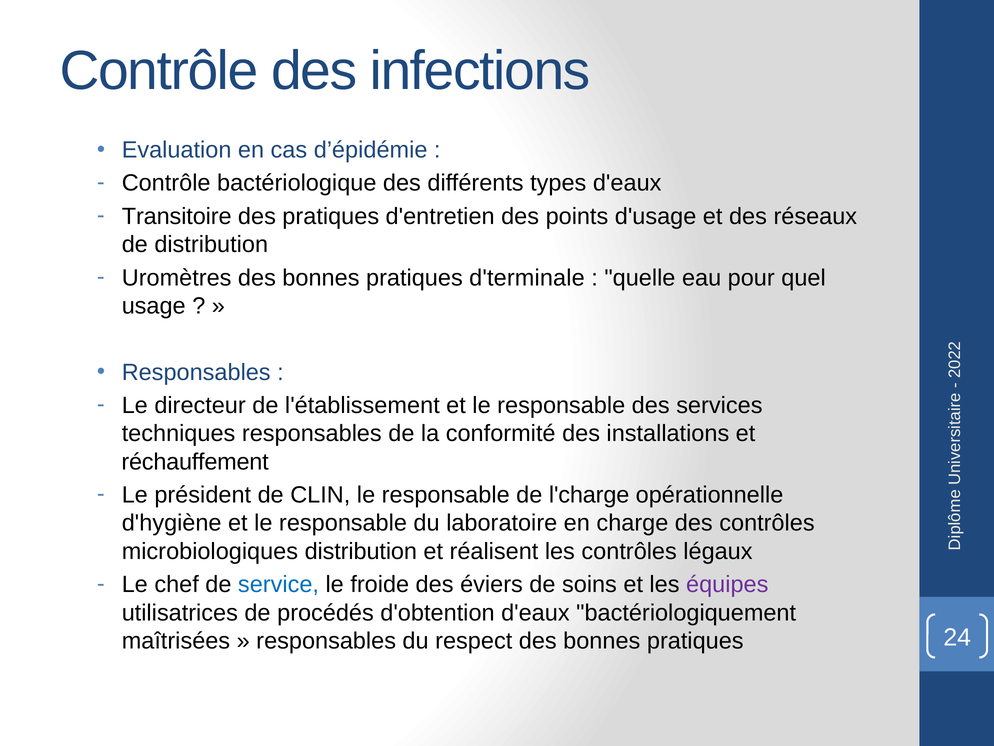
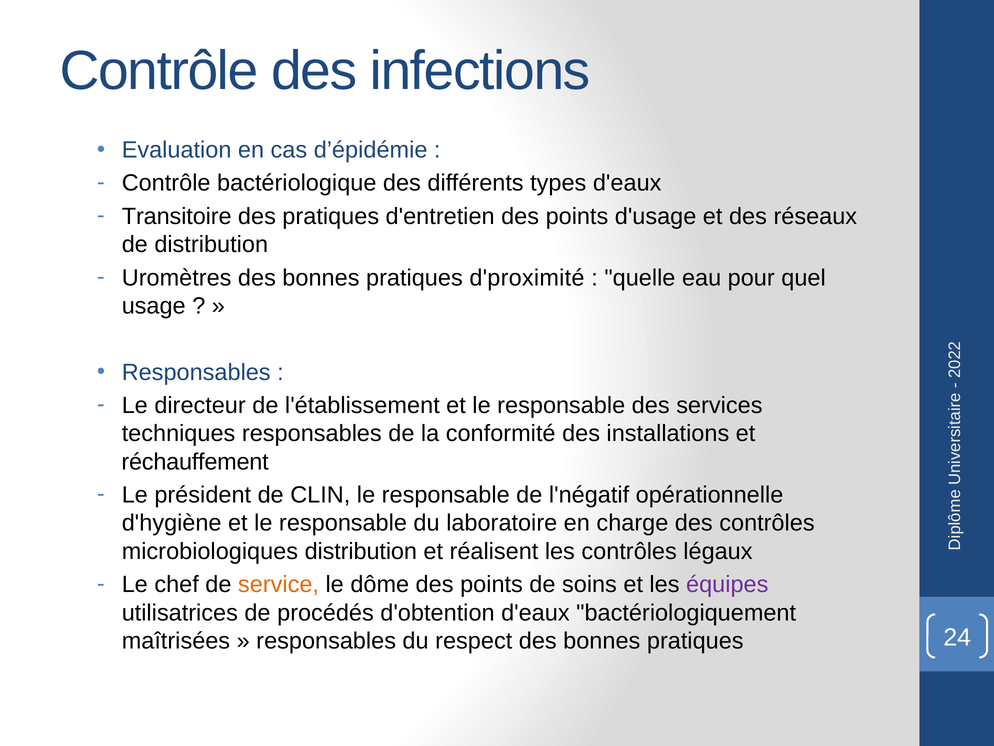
d'terminale: d'terminale -> d'proximité
l'charge: l'charge -> l'négatif
service colour: blue -> orange
froide: froide -> dôme
éviers at (491, 584): éviers -> points
